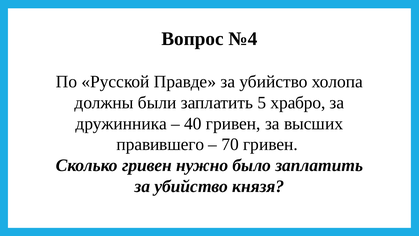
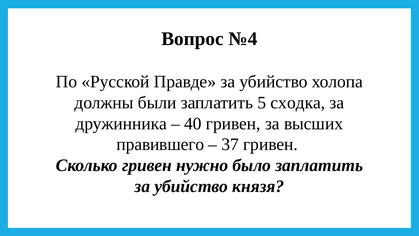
храбро: храбро -> сходка
70: 70 -> 37
